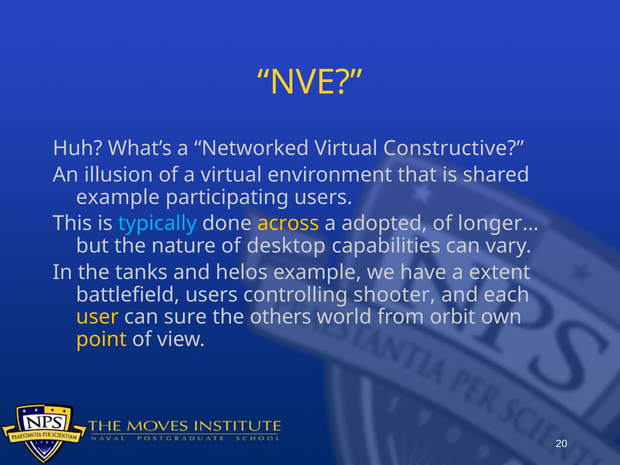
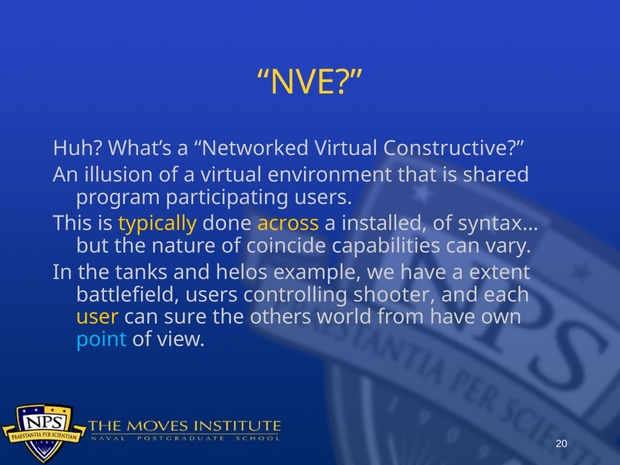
example at (118, 197): example -> program
typically colour: light blue -> yellow
adopted: adopted -> installed
longer…: longer… -> syntax…
desktop: desktop -> coincide
from orbit: orbit -> have
point colour: yellow -> light blue
